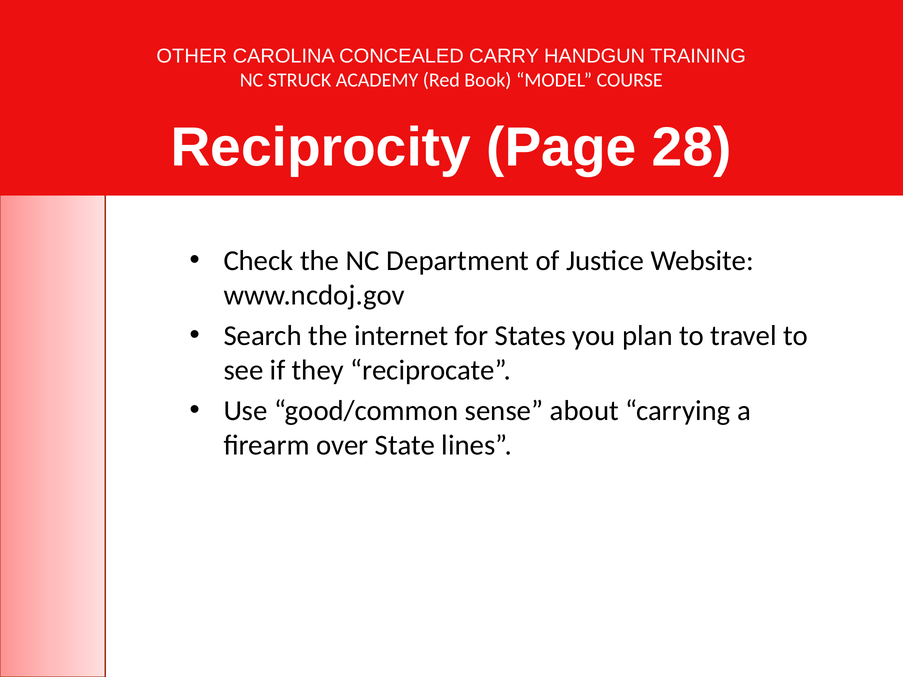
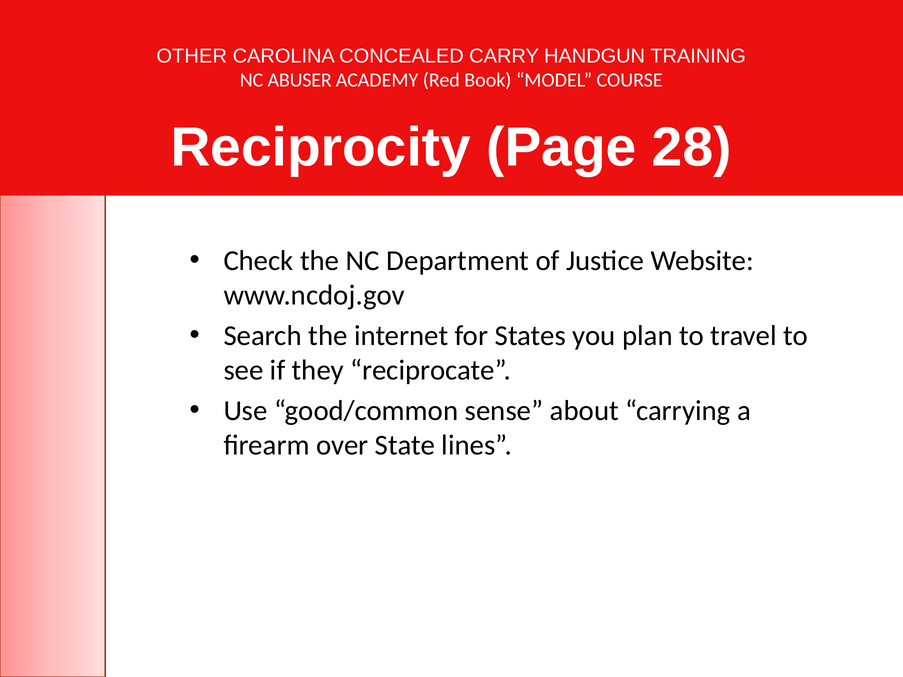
STRUCK: STRUCK -> ABUSER
